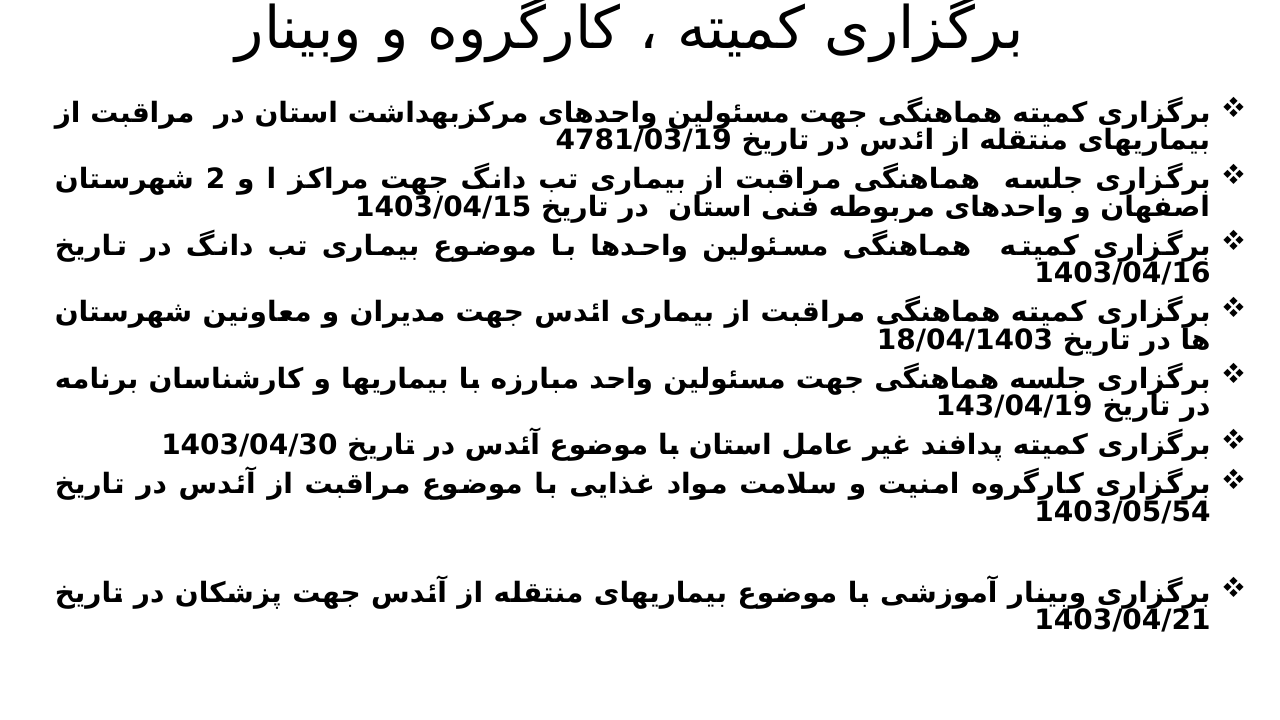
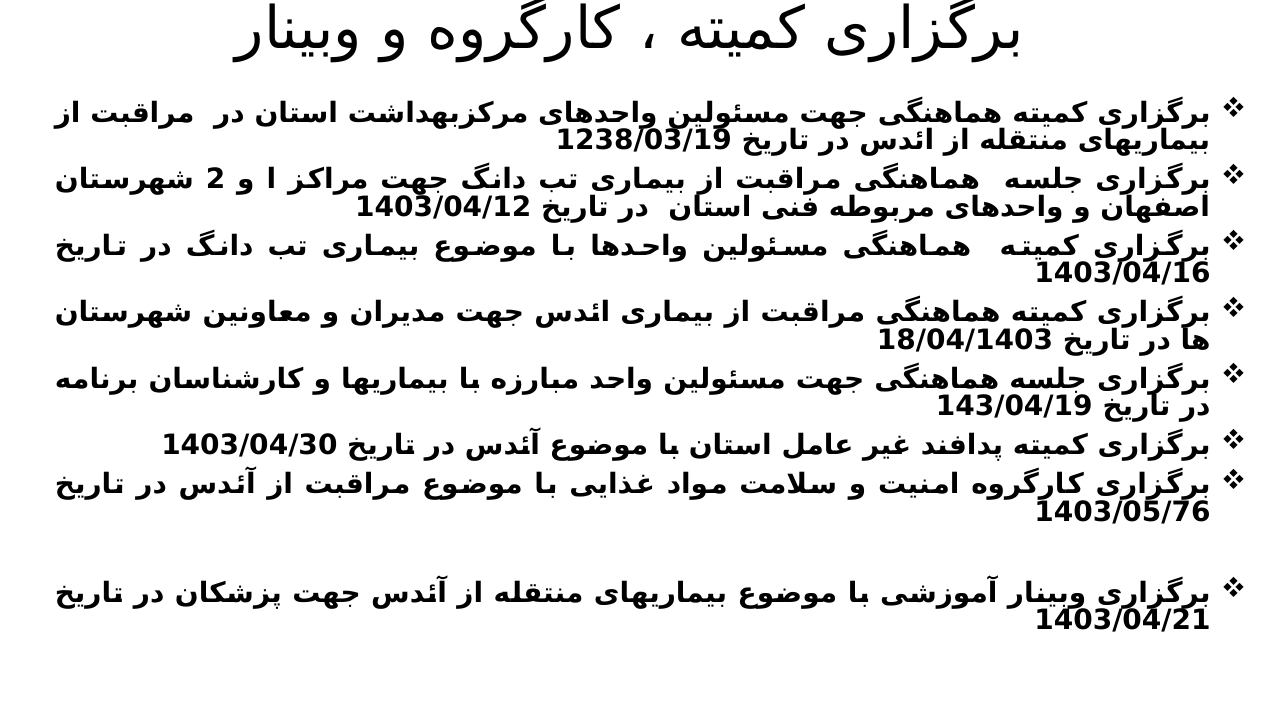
4781/03/19: 4781/03/19 -> 1238/03/19
1403/04/15: 1403/04/15 -> 1403/04/12
1403/05/54: 1403/05/54 -> 1403/05/76
